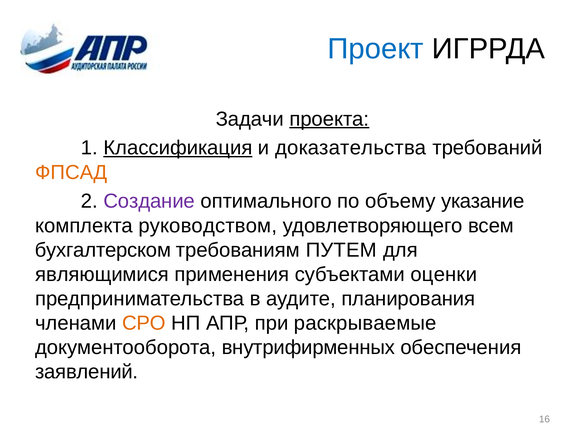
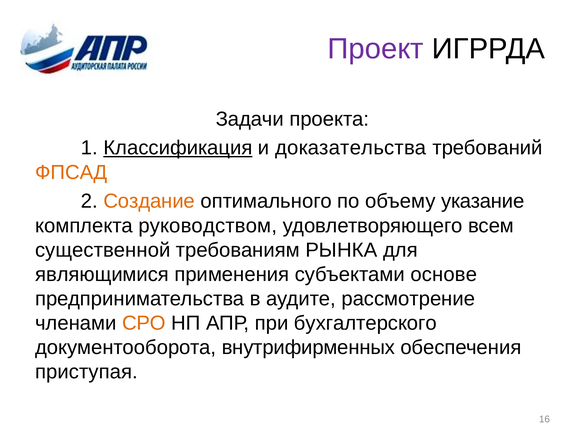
Проект colour: blue -> purple
проекта underline: present -> none
Создание colour: purple -> orange
бухгалтерском: бухгалтерском -> существенной
ПУТЕМ: ПУТЕМ -> РЫНКА
оценки: оценки -> основе
планирования: планирования -> рассмотрение
раскрываемые: раскрываемые -> бухгалтерского
заявлений: заявлений -> приступая
